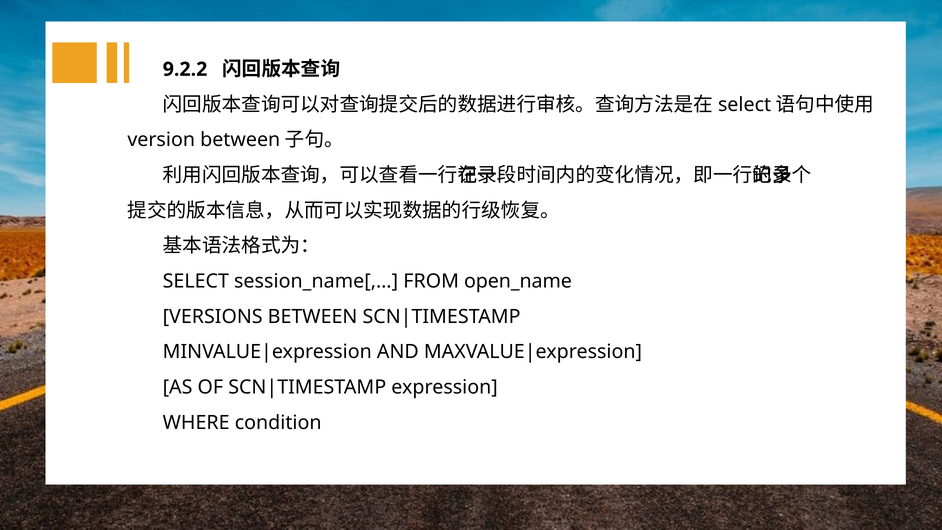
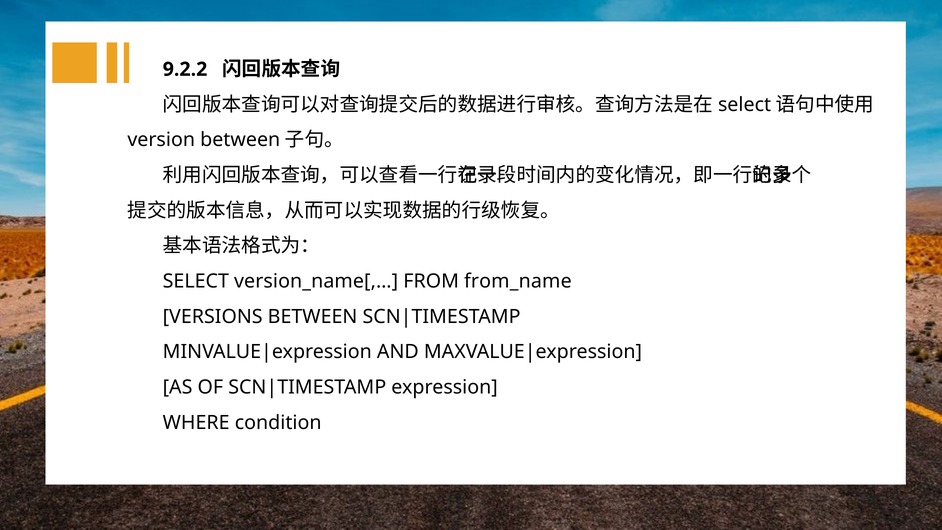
session_name[,…: session_name[,… -> version_name[,…
open_name: open_name -> from_name
